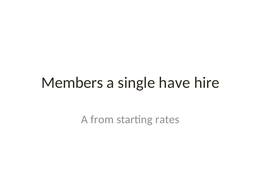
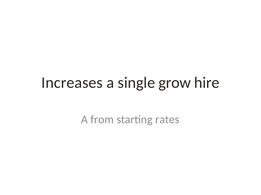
Members: Members -> Increases
have: have -> grow
